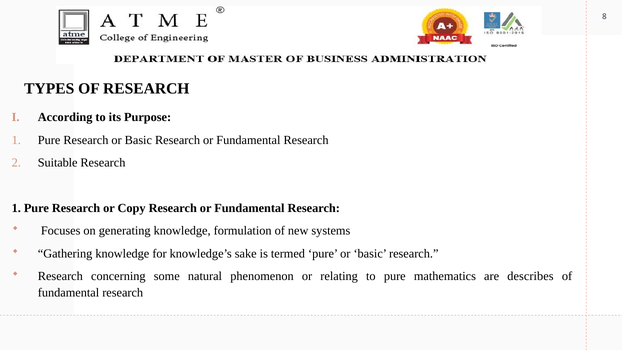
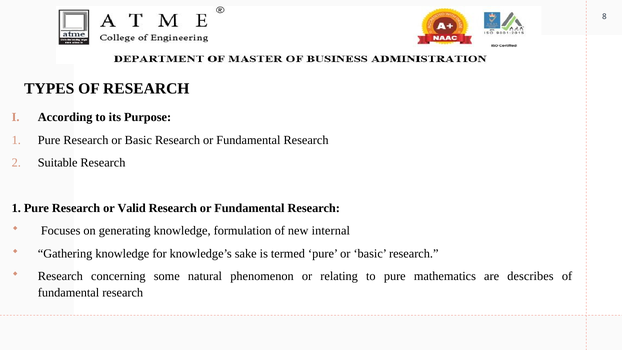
Copy: Copy -> Valid
systems: systems -> internal
